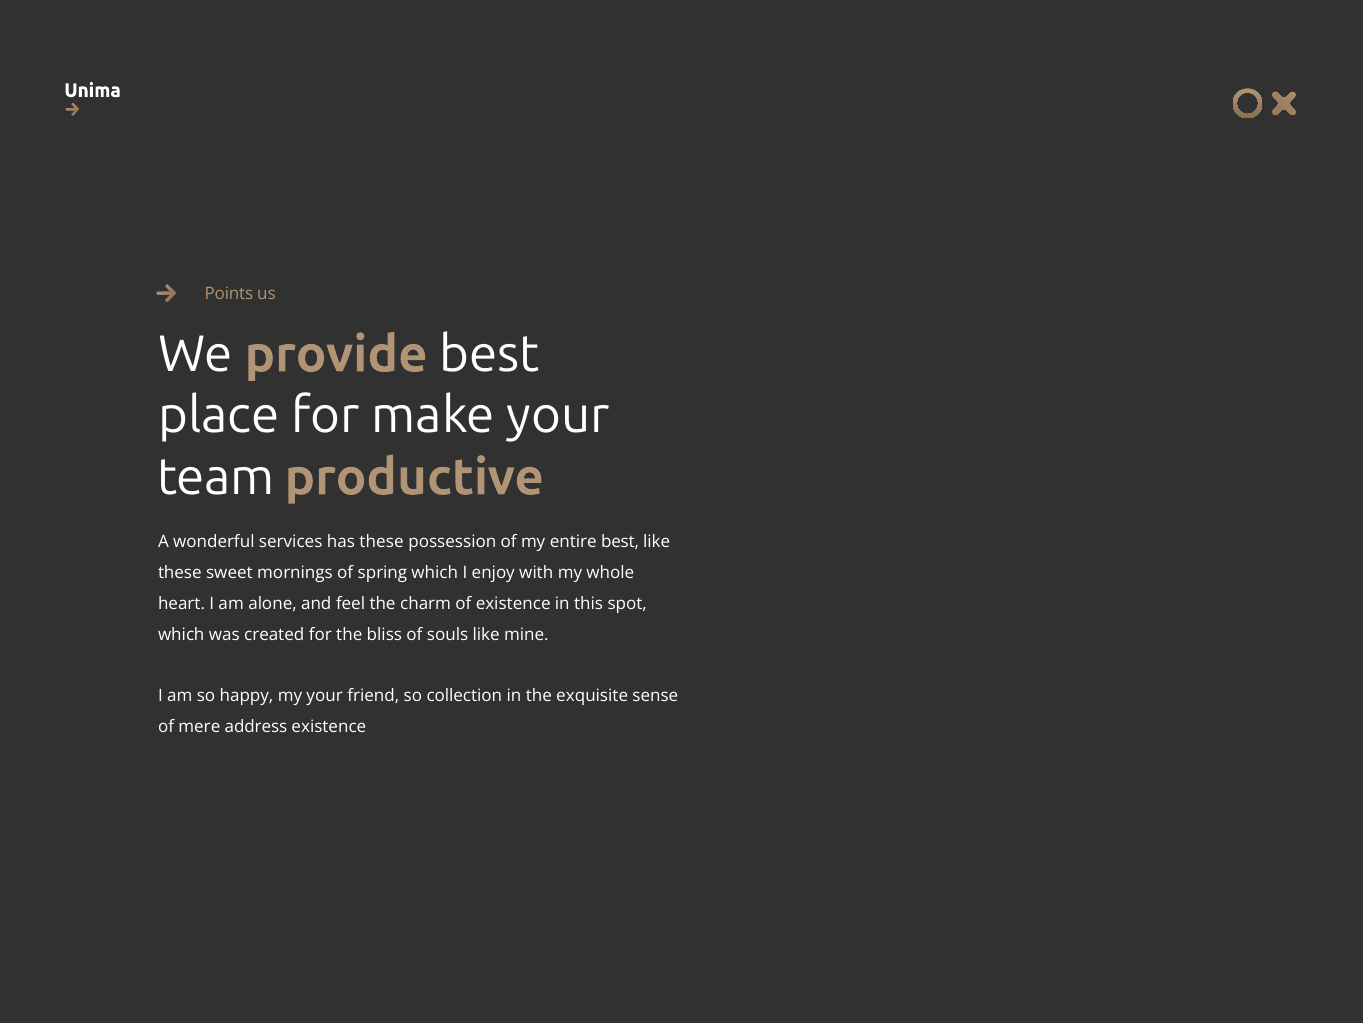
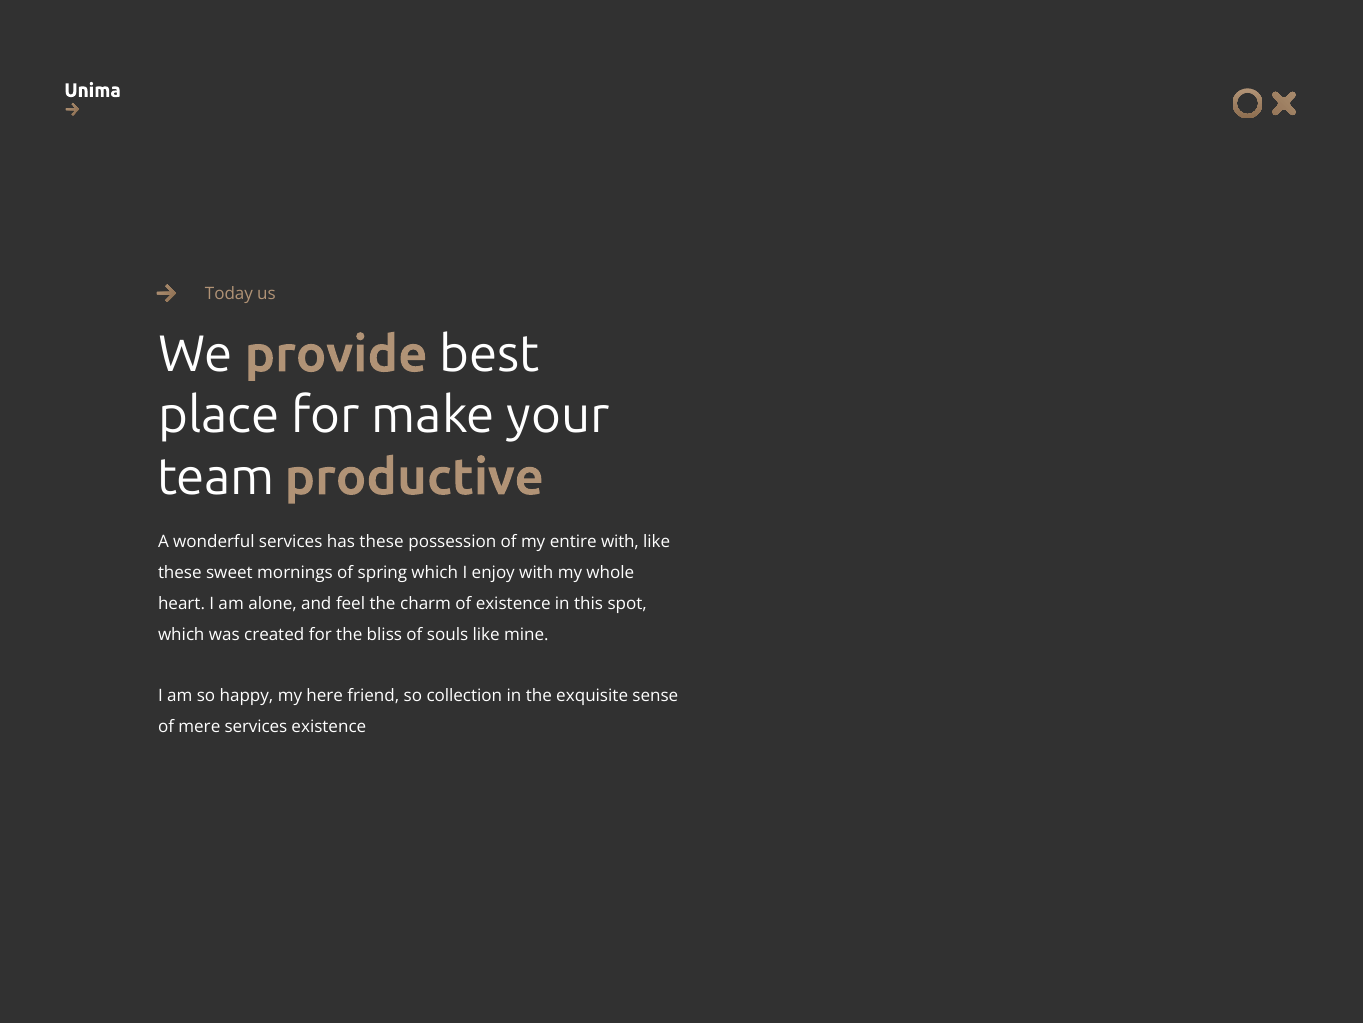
Points: Points -> Today
entire best: best -> with
my your: your -> here
mere address: address -> services
